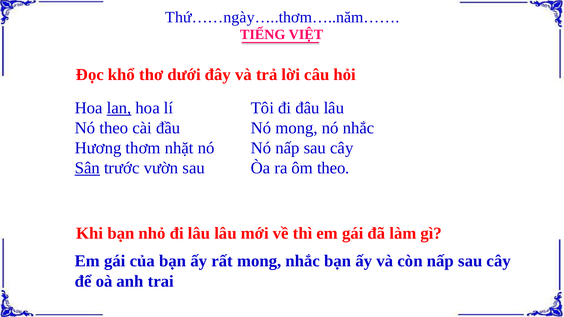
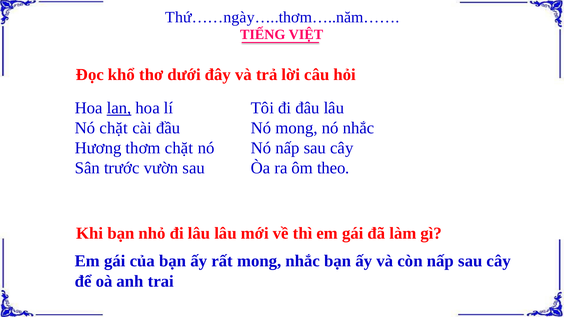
Nó theo: theo -> chặt
thơm nhặt: nhặt -> chặt
Sân underline: present -> none
